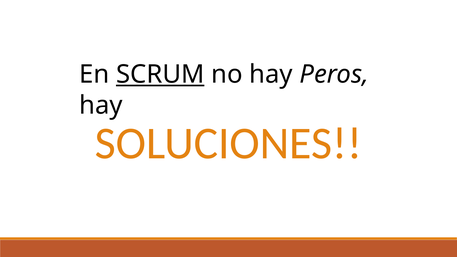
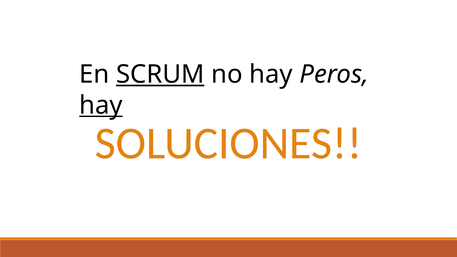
hay at (101, 105) underline: none -> present
